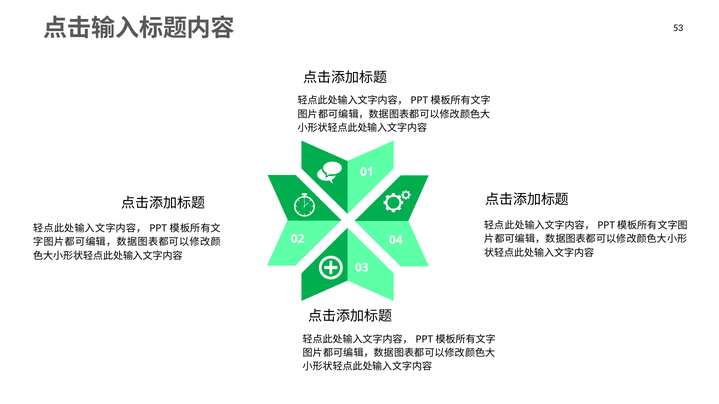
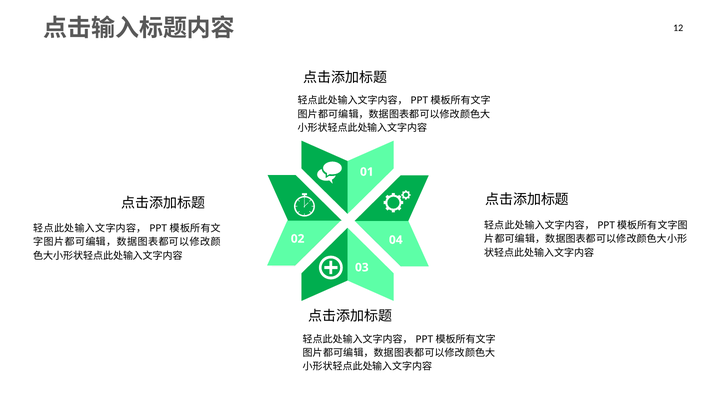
53: 53 -> 12
